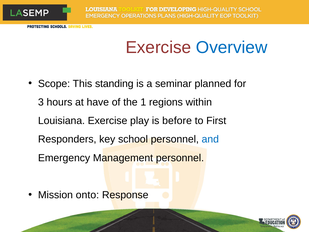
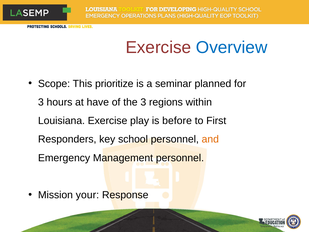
standing: standing -> prioritize
the 1: 1 -> 3
and colour: blue -> orange
onto: onto -> your
